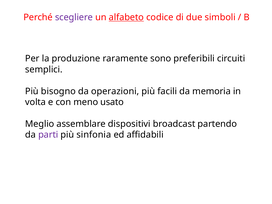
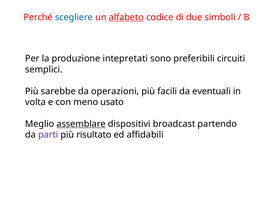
scegliere colour: purple -> blue
raramente: raramente -> intepretati
bisogno: bisogno -> sarebbe
memoria: memoria -> eventuali
assemblare underline: none -> present
sinfonia: sinfonia -> risultato
